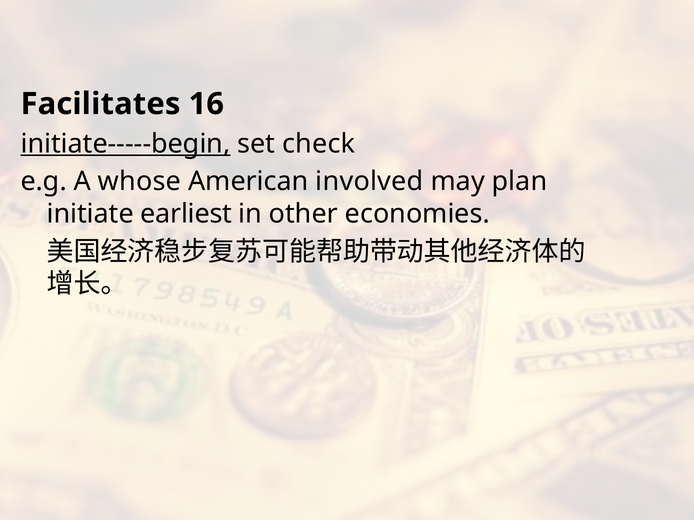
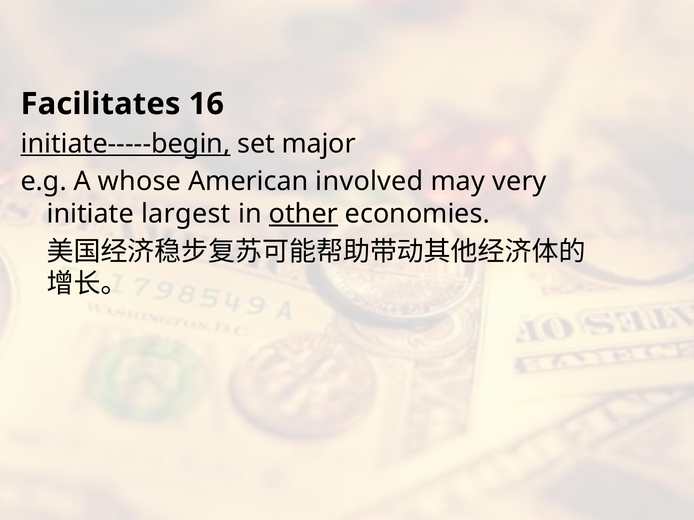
check: check -> major
plan: plan -> very
earliest: earliest -> largest
other underline: none -> present
